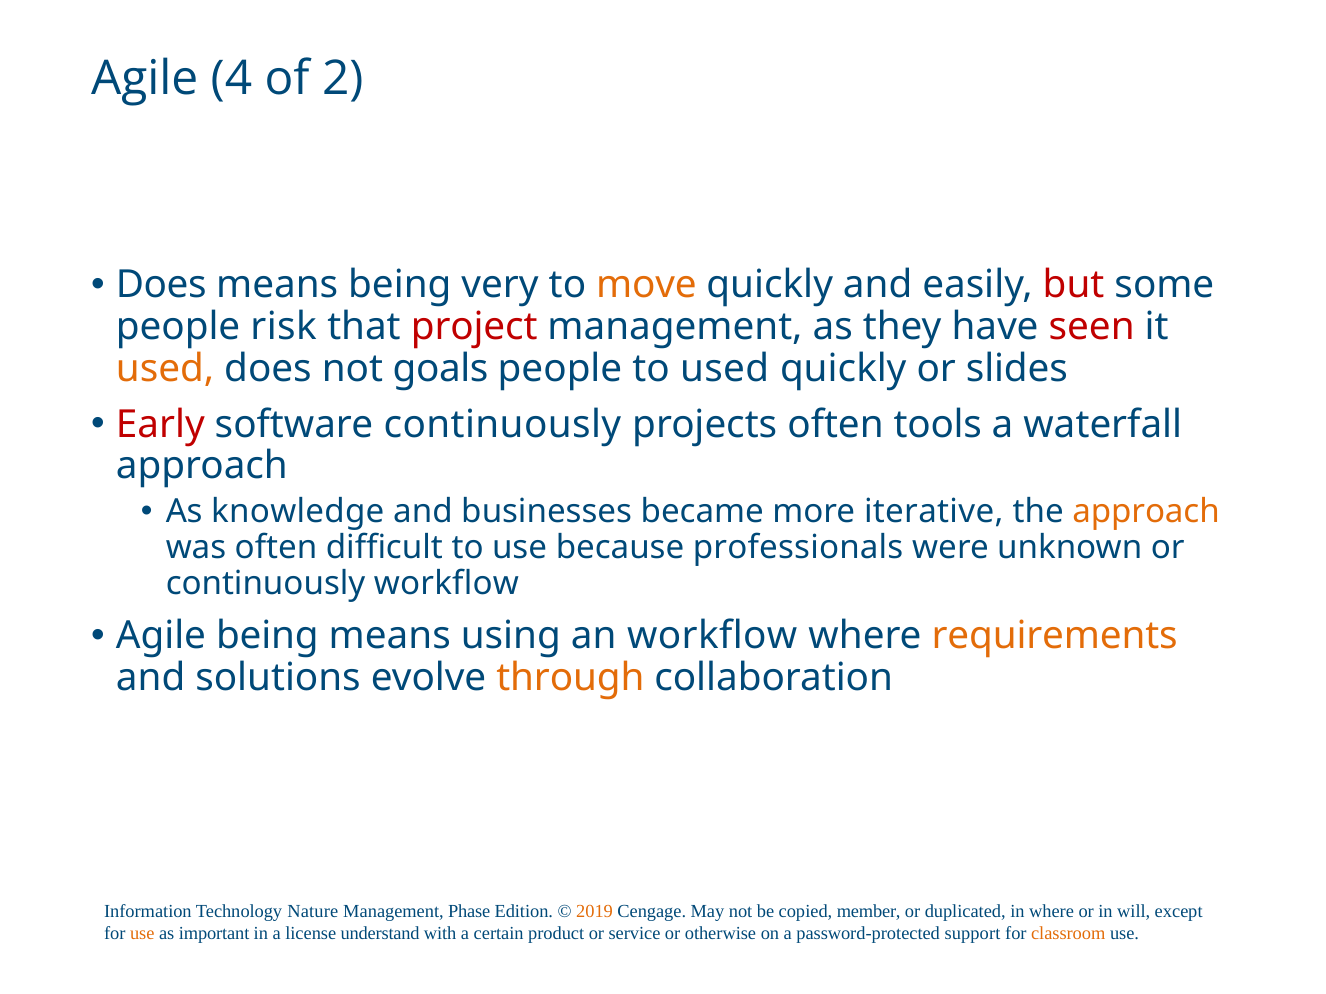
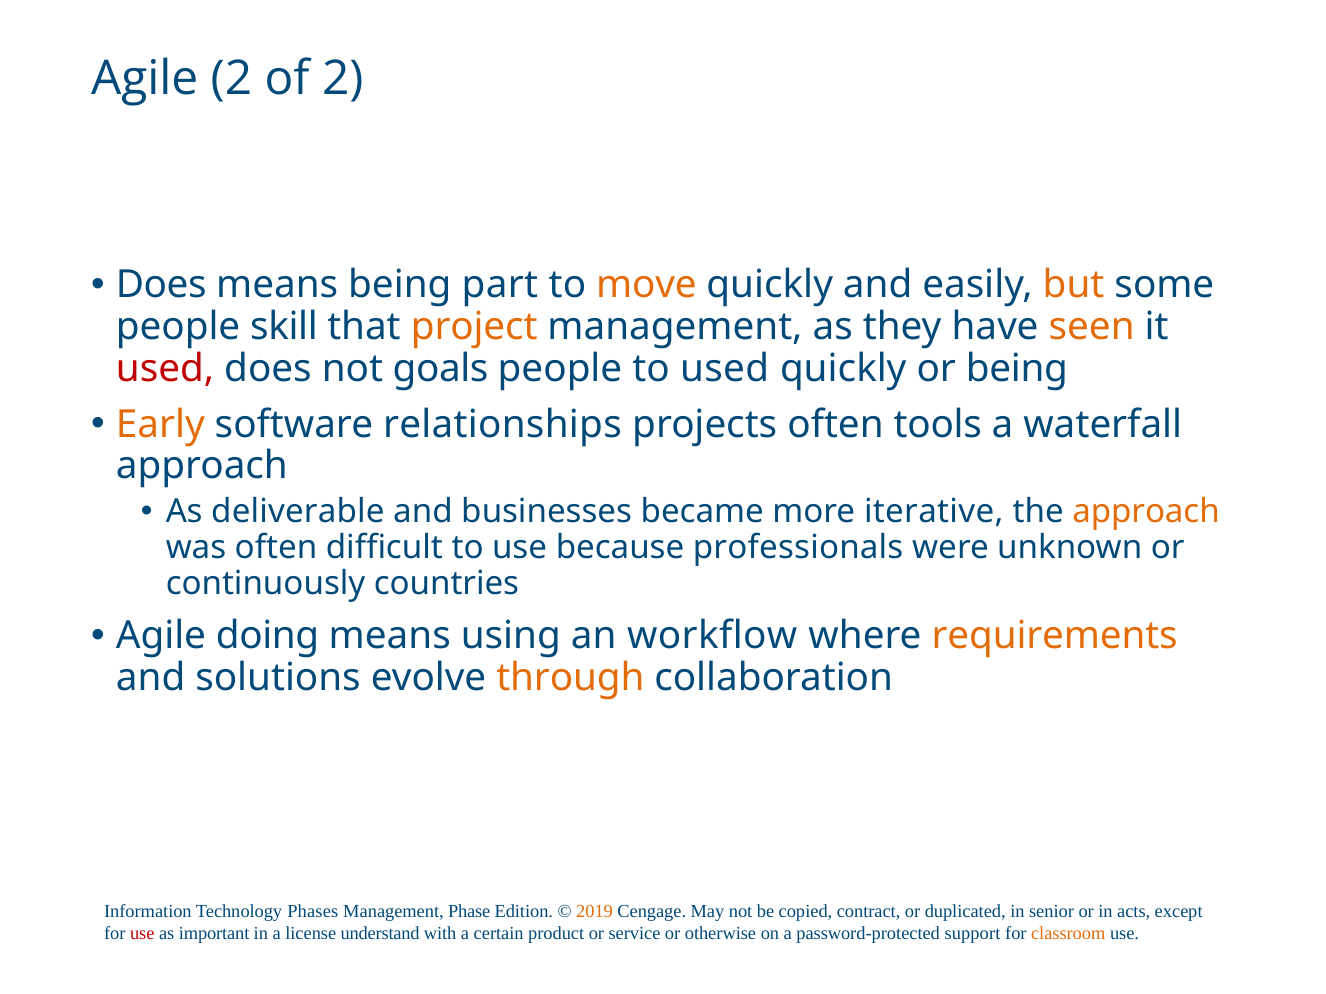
Agile 4: 4 -> 2
very: very -> part
but colour: red -> orange
risk: risk -> skill
project colour: red -> orange
seen colour: red -> orange
used at (165, 369) colour: orange -> red
or slides: slides -> being
Early colour: red -> orange
software continuously: continuously -> relationships
knowledge: knowledge -> deliverable
continuously workflow: workflow -> countries
Agile being: being -> doing
Nature: Nature -> Phases
member: member -> contract
in where: where -> senior
will: will -> acts
use at (142, 934) colour: orange -> red
